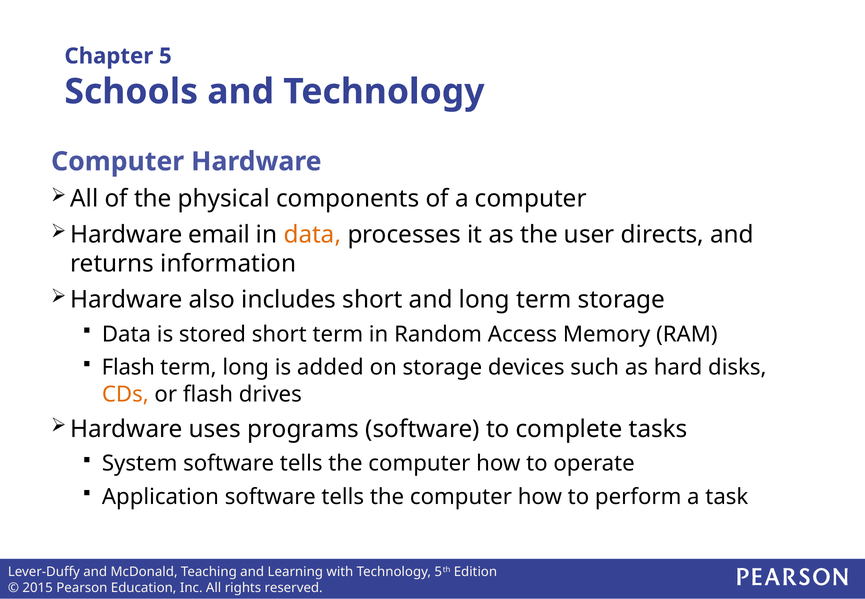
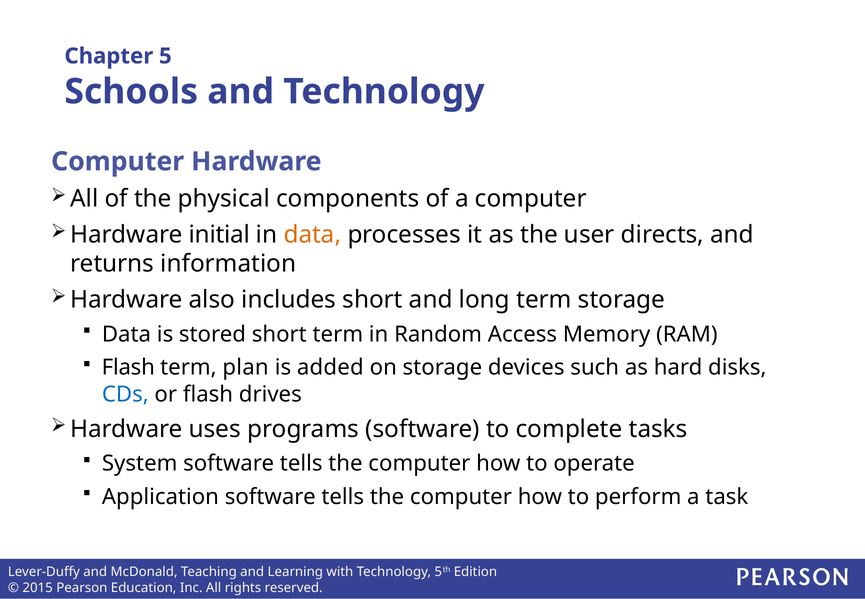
email: email -> initial
term long: long -> plan
CDs colour: orange -> blue
